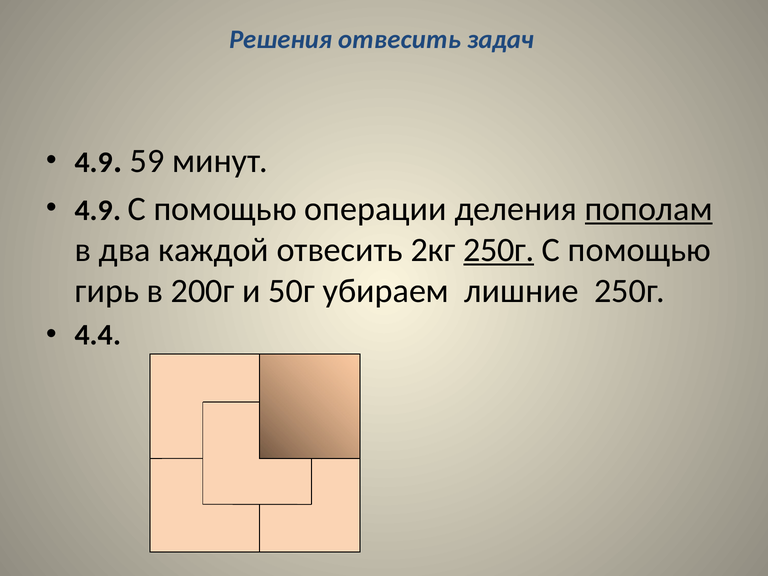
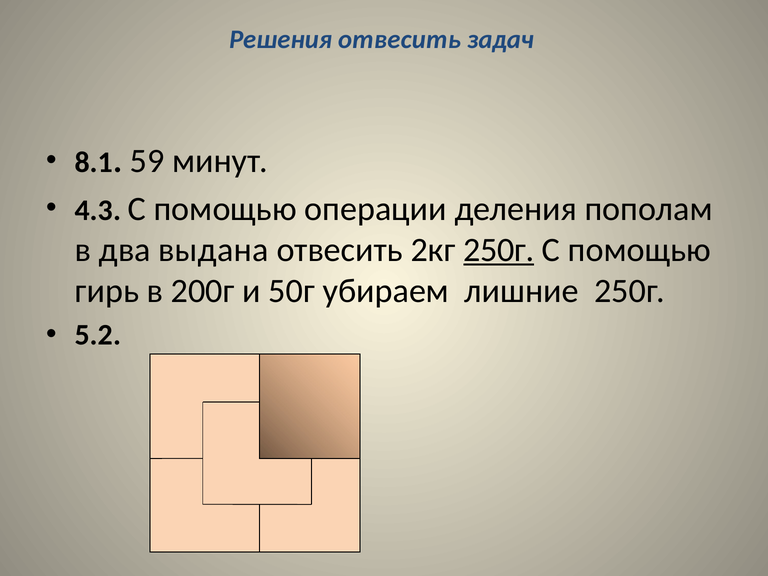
4.9 at (94, 163): 4.9 -> 8.1
4.9 at (98, 210): 4.9 -> 4.3
пополам underline: present -> none
каждой: каждой -> выдана
4.4: 4.4 -> 5.2
